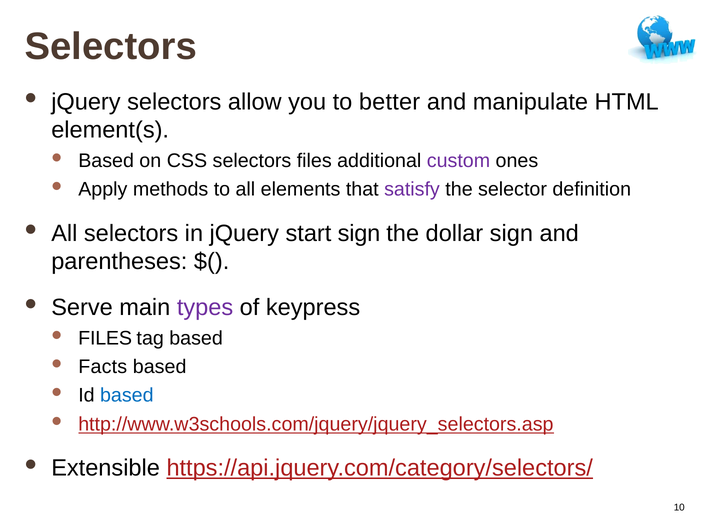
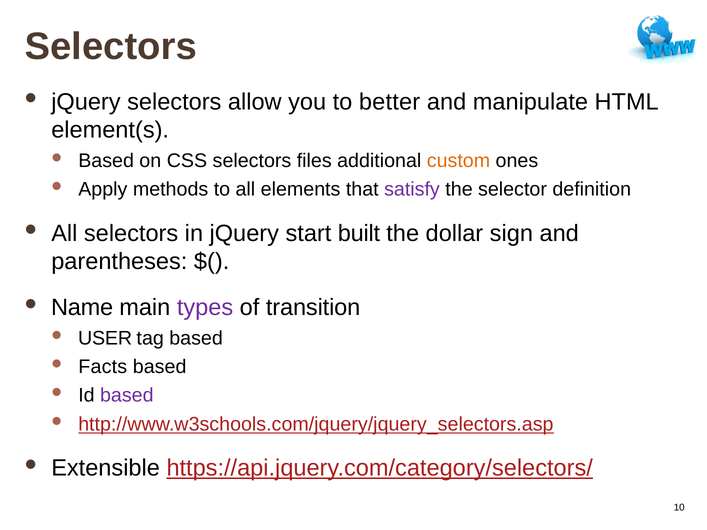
custom colour: purple -> orange
start sign: sign -> built
Serve: Serve -> Name
keypress: keypress -> transition
FILES at (105, 338): FILES -> USER
based at (127, 396) colour: blue -> purple
